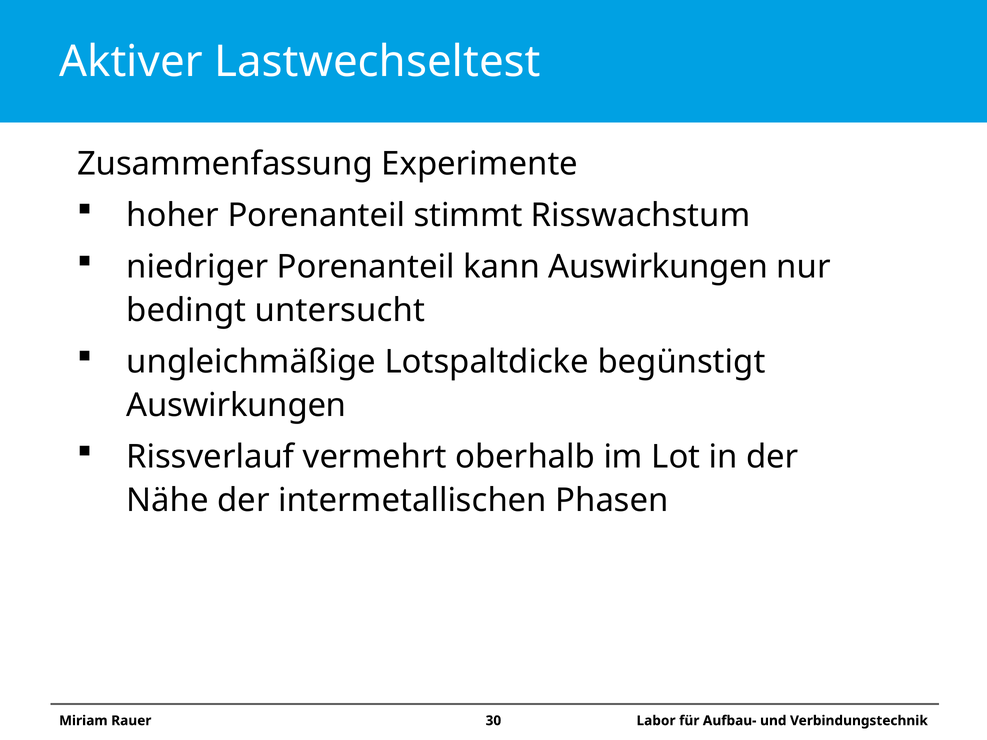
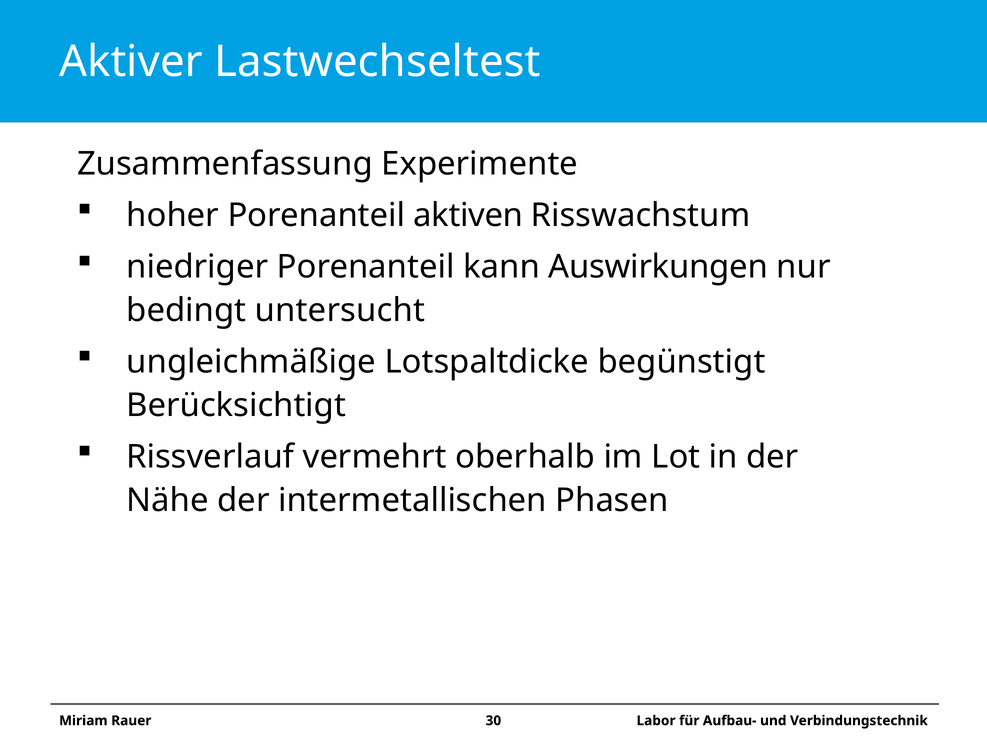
stimmt: stimmt -> aktiven
Auswirkungen at (236, 406): Auswirkungen -> Berücksichtigt
